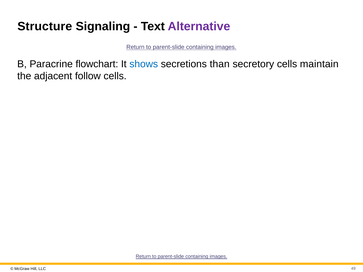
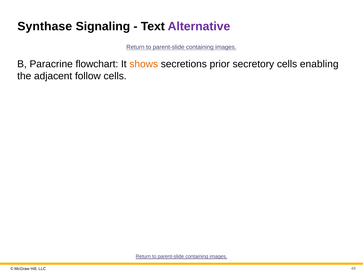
Structure: Structure -> Synthase
shows colour: blue -> orange
than: than -> prior
maintain: maintain -> enabling
